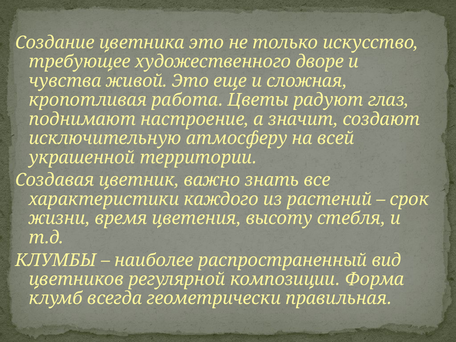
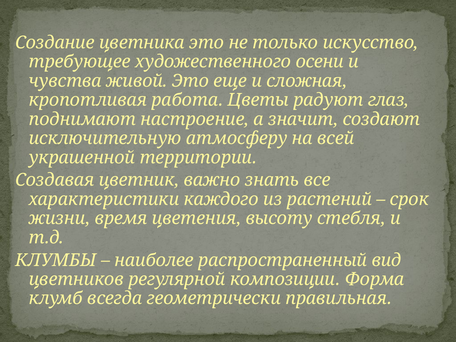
дворе: дворе -> осени
